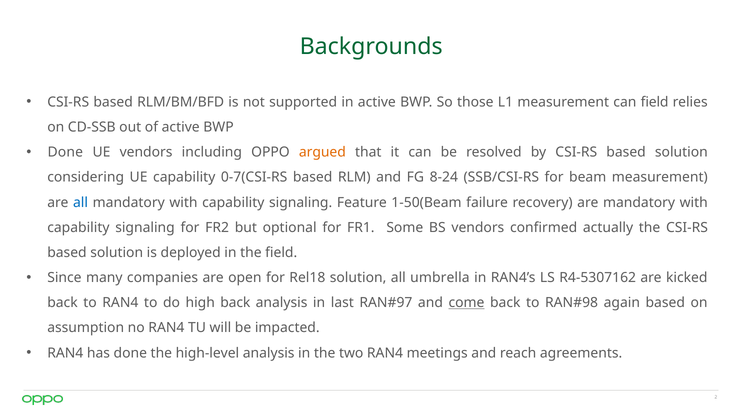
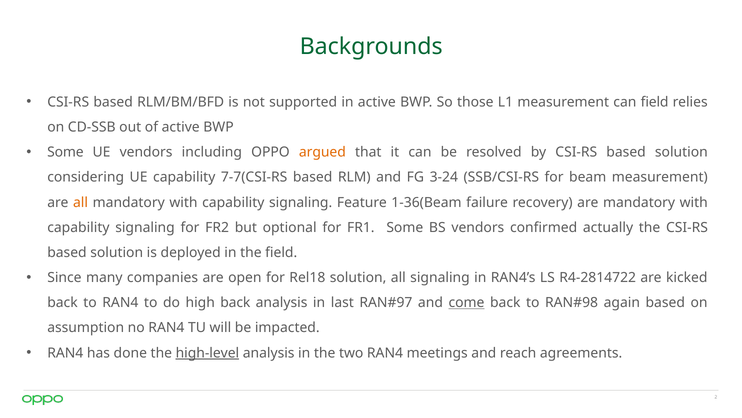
Done at (65, 152): Done -> Some
0-7(CSI-RS: 0-7(CSI-RS -> 7-7(CSI-RS
8-24: 8-24 -> 3-24
all at (81, 202) colour: blue -> orange
1-50(Beam: 1-50(Beam -> 1-36(Beam
all umbrella: umbrella -> signaling
R4-5307162: R4-5307162 -> R4-2814722
high-level underline: none -> present
